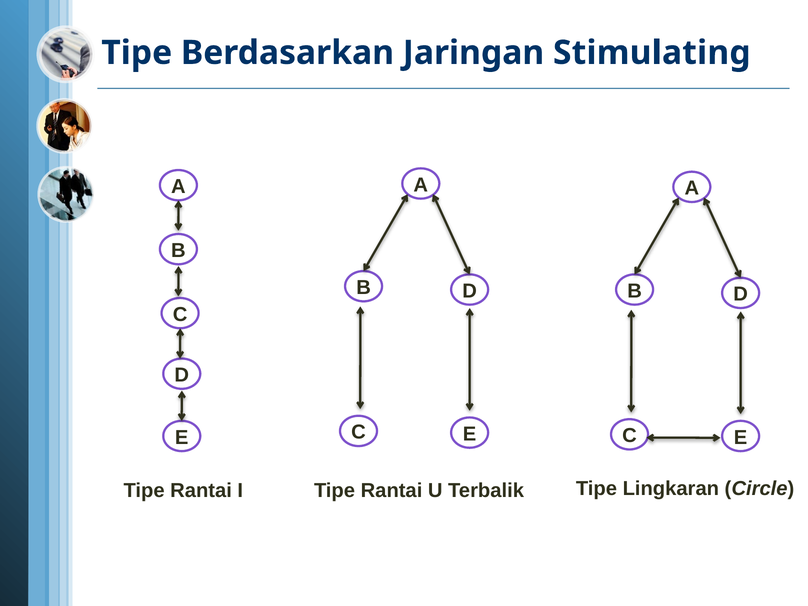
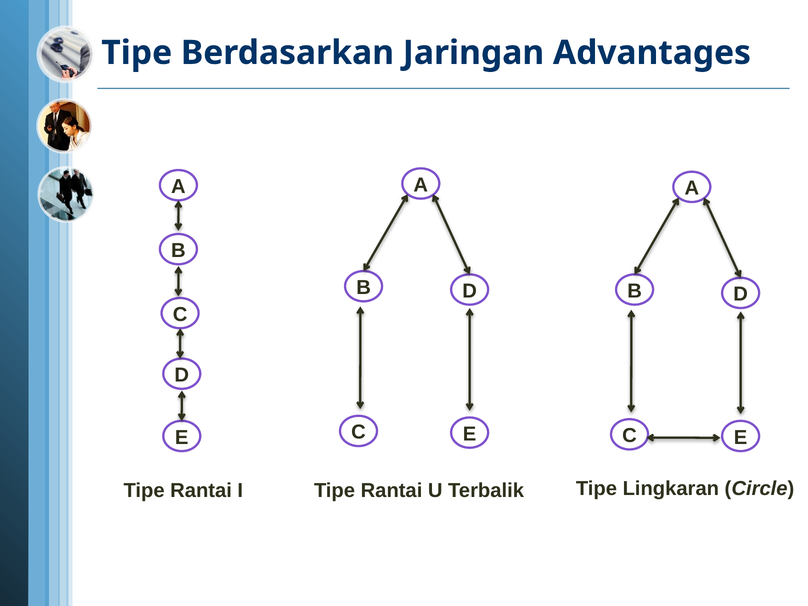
Stimulating: Stimulating -> Advantages
